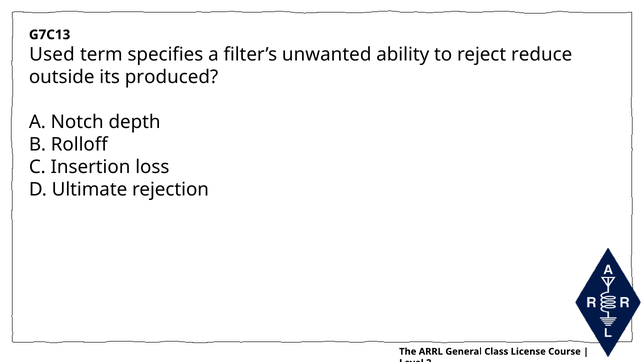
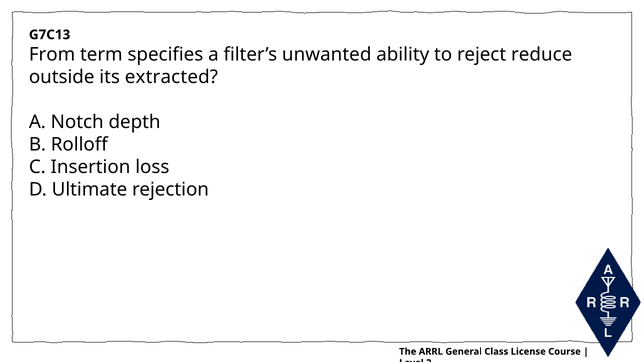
Used: Used -> From
produced: produced -> extracted
